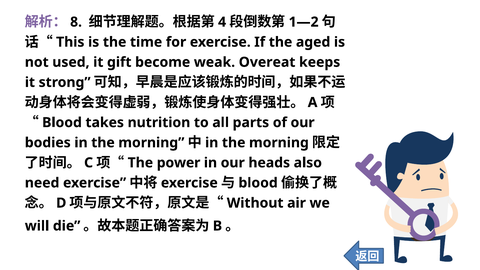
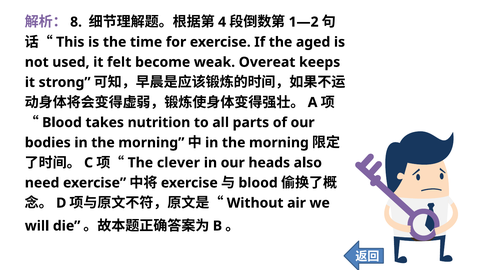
gift: gift -> felt
power: power -> clever
